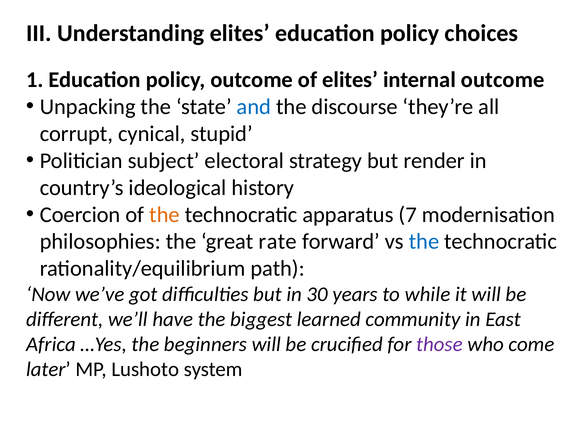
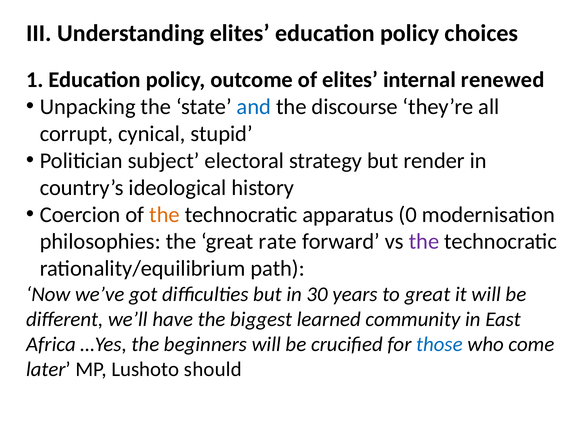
internal outcome: outcome -> renewed
7: 7 -> 0
the at (424, 242) colour: blue -> purple
to while: while -> great
those colour: purple -> blue
system: system -> should
